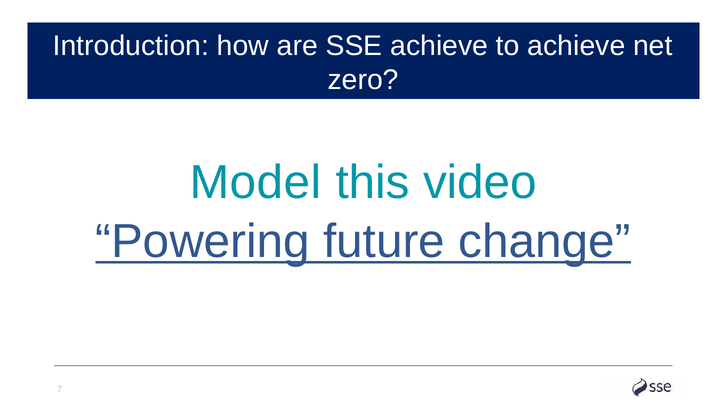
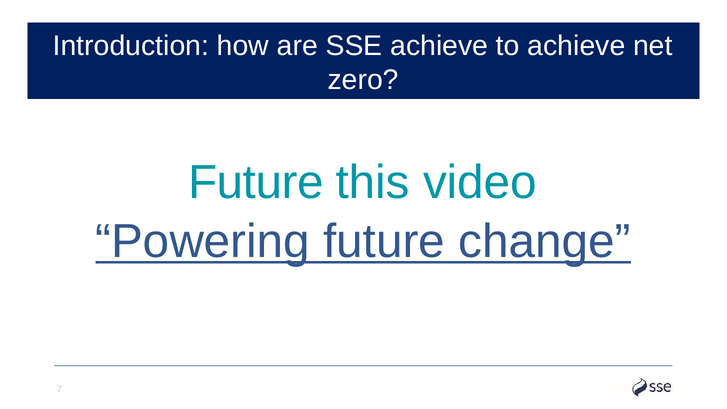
Model at (255, 182): Model -> Future
